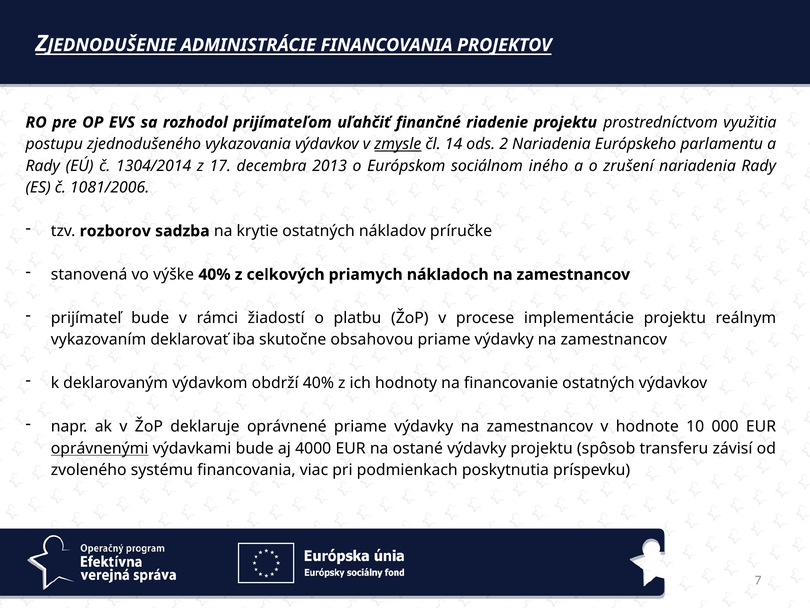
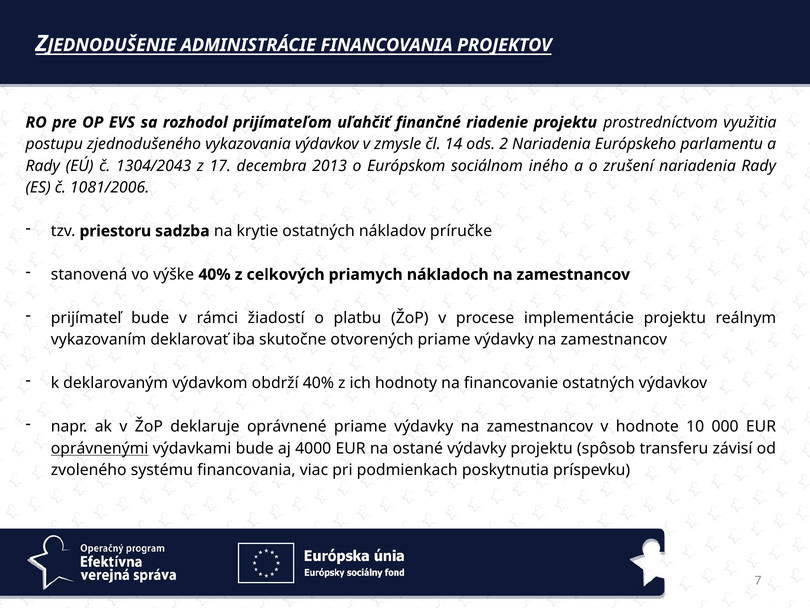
zmysle underline: present -> none
1304/2014: 1304/2014 -> 1304/2043
rozborov: rozborov -> priestoru
obsahovou: obsahovou -> otvorených
